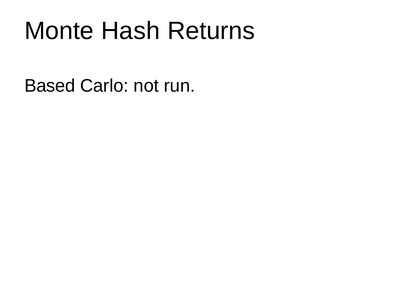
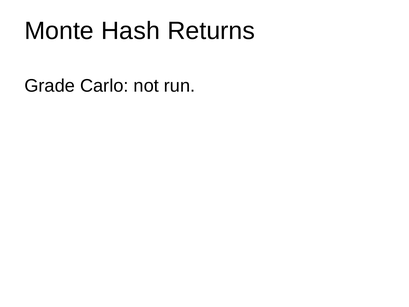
Based: Based -> Grade
